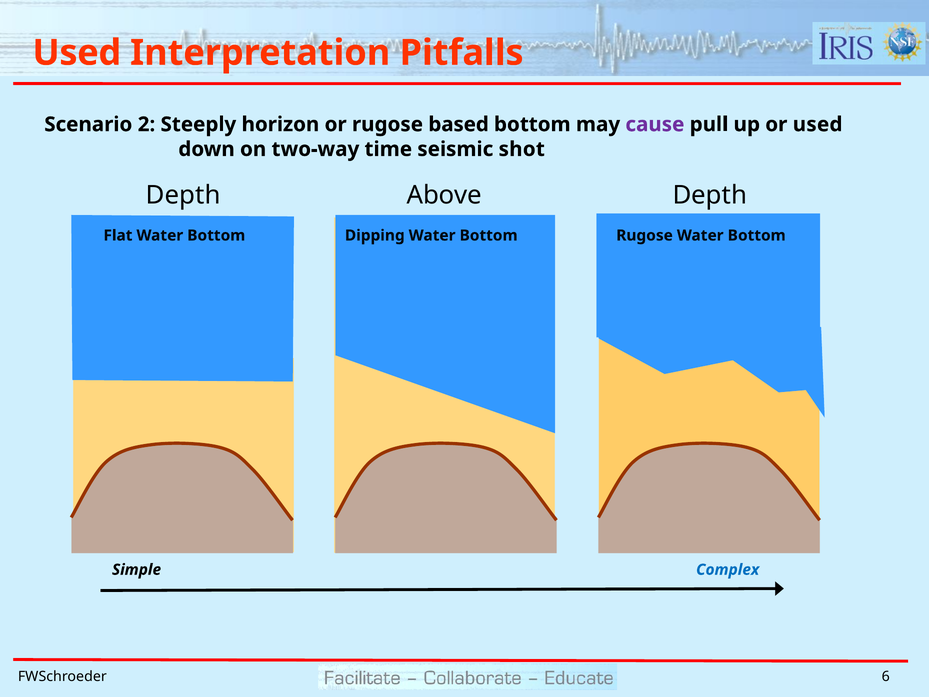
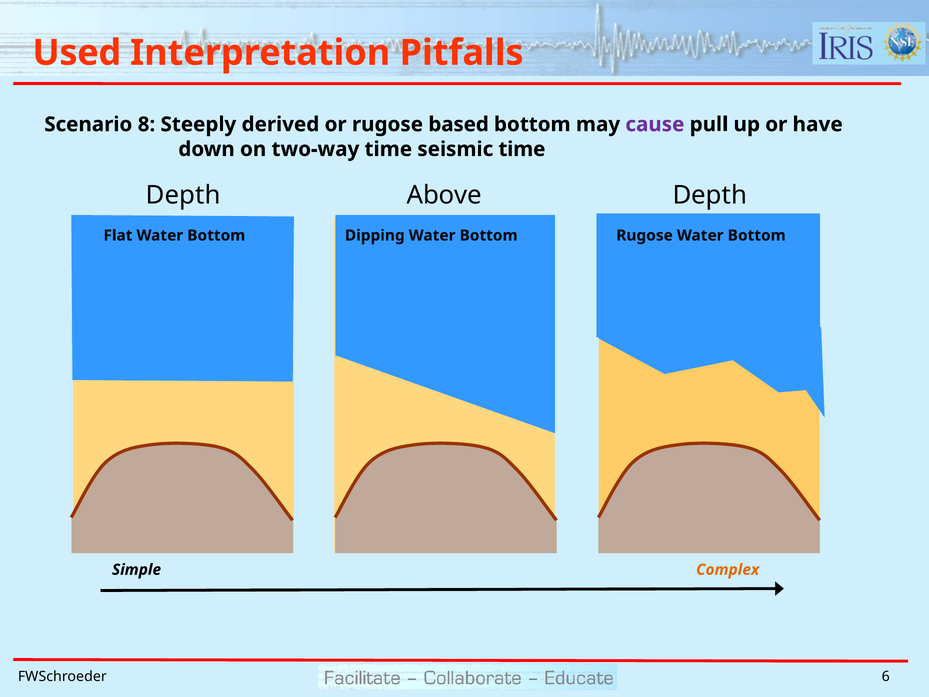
2: 2 -> 8
horizon: horizon -> derived
or used: used -> have
seismic shot: shot -> time
Complex colour: blue -> orange
